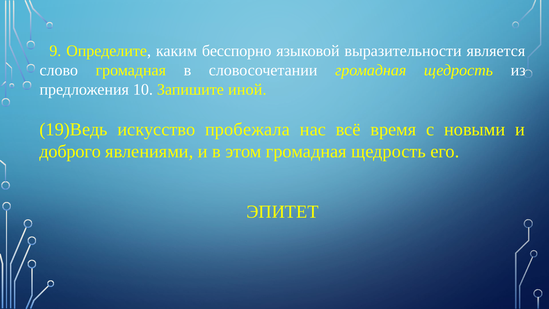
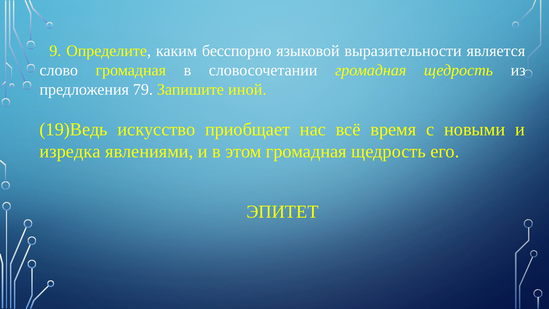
10: 10 -> 79
пробежала: пробежала -> приобщает
доброго: доброго -> изредка
